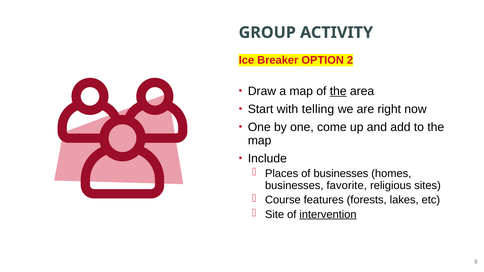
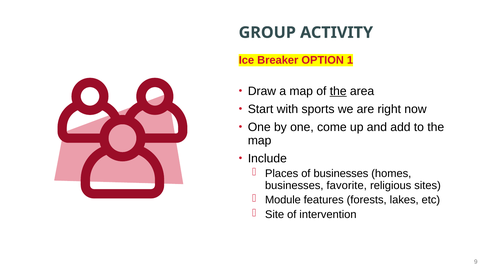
2: 2 -> 1
telling: telling -> sports
Course: Course -> Module
intervention underline: present -> none
